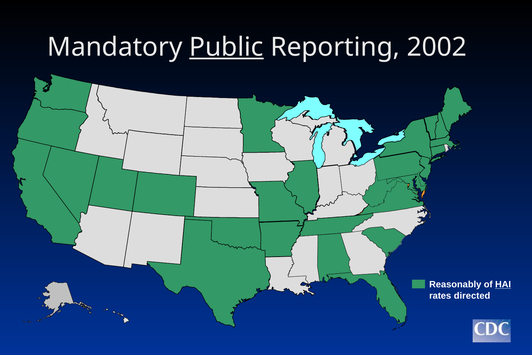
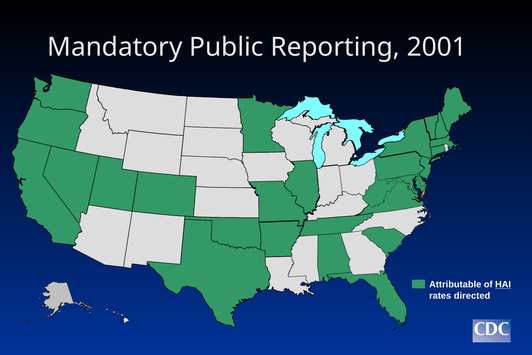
Public underline: present -> none
2002: 2002 -> 2001
Reasonably: Reasonably -> Attributable
